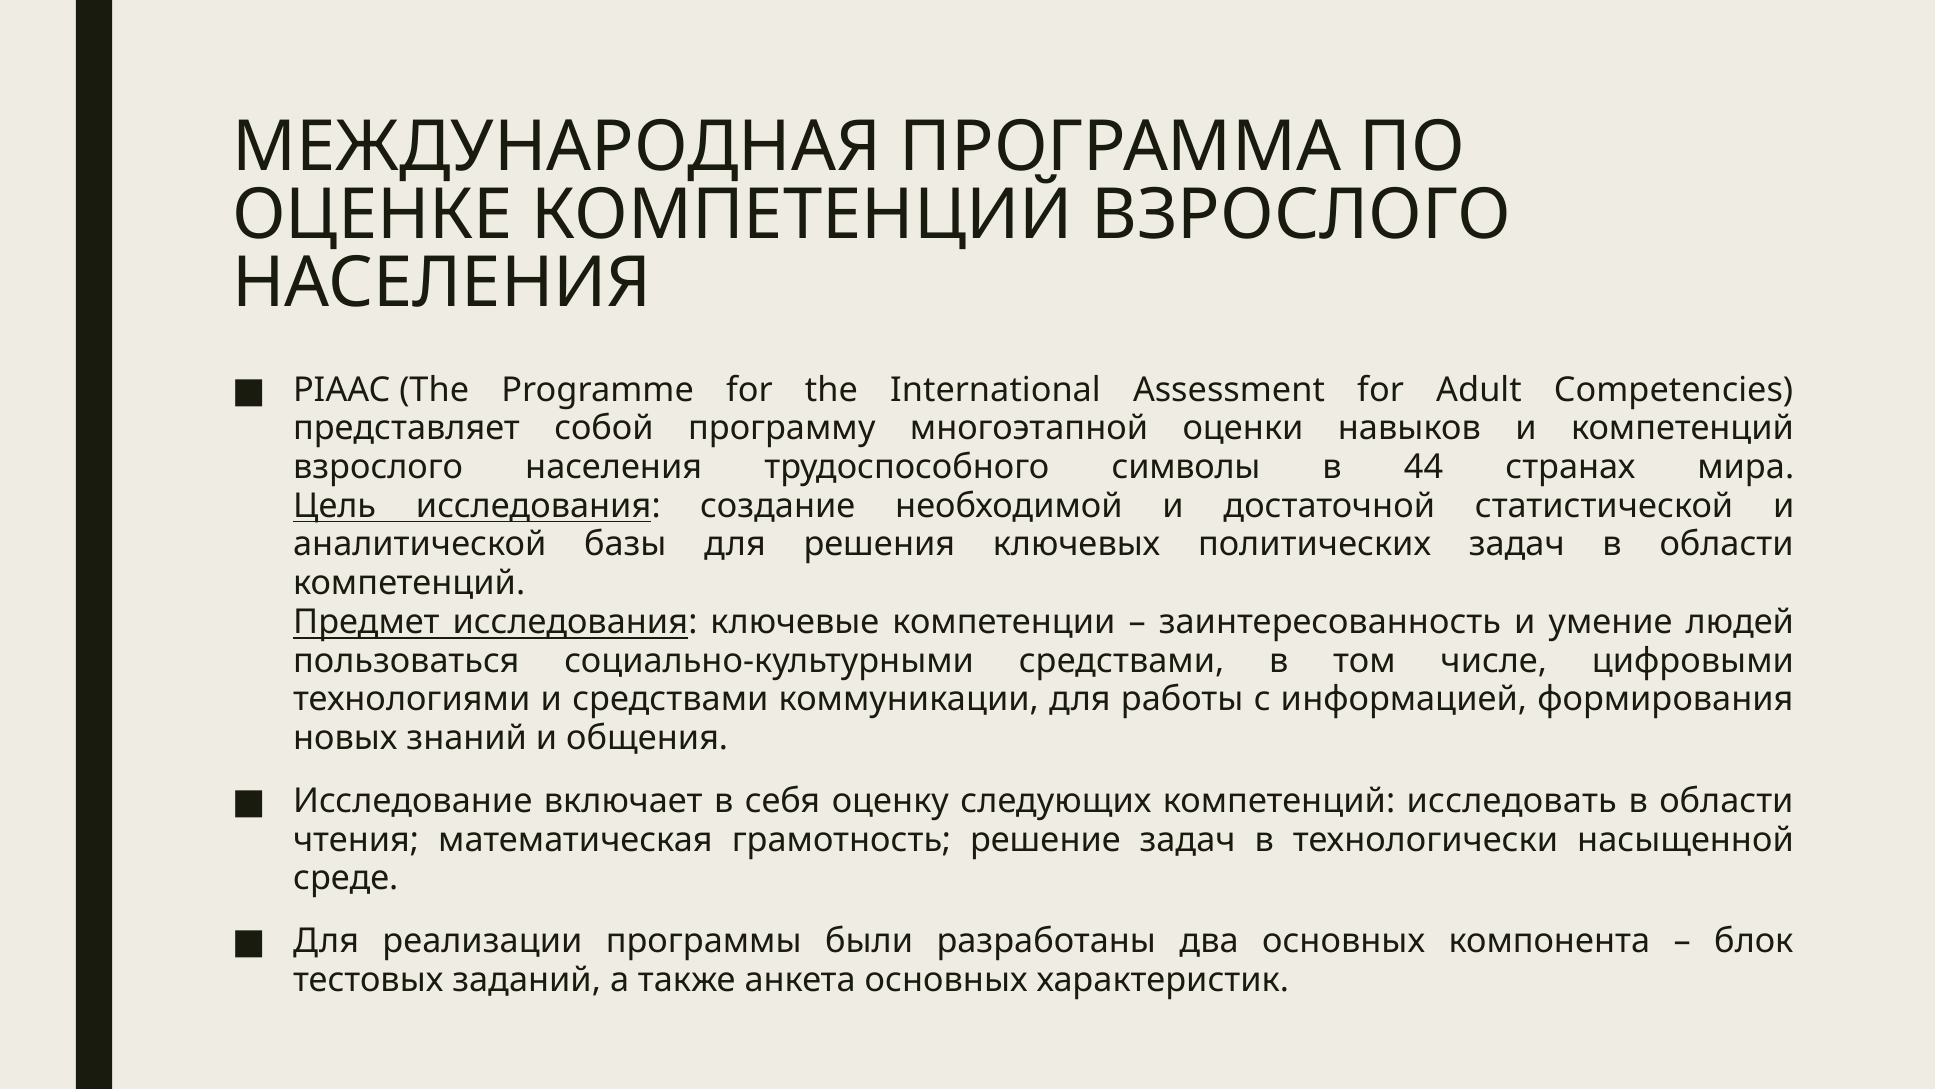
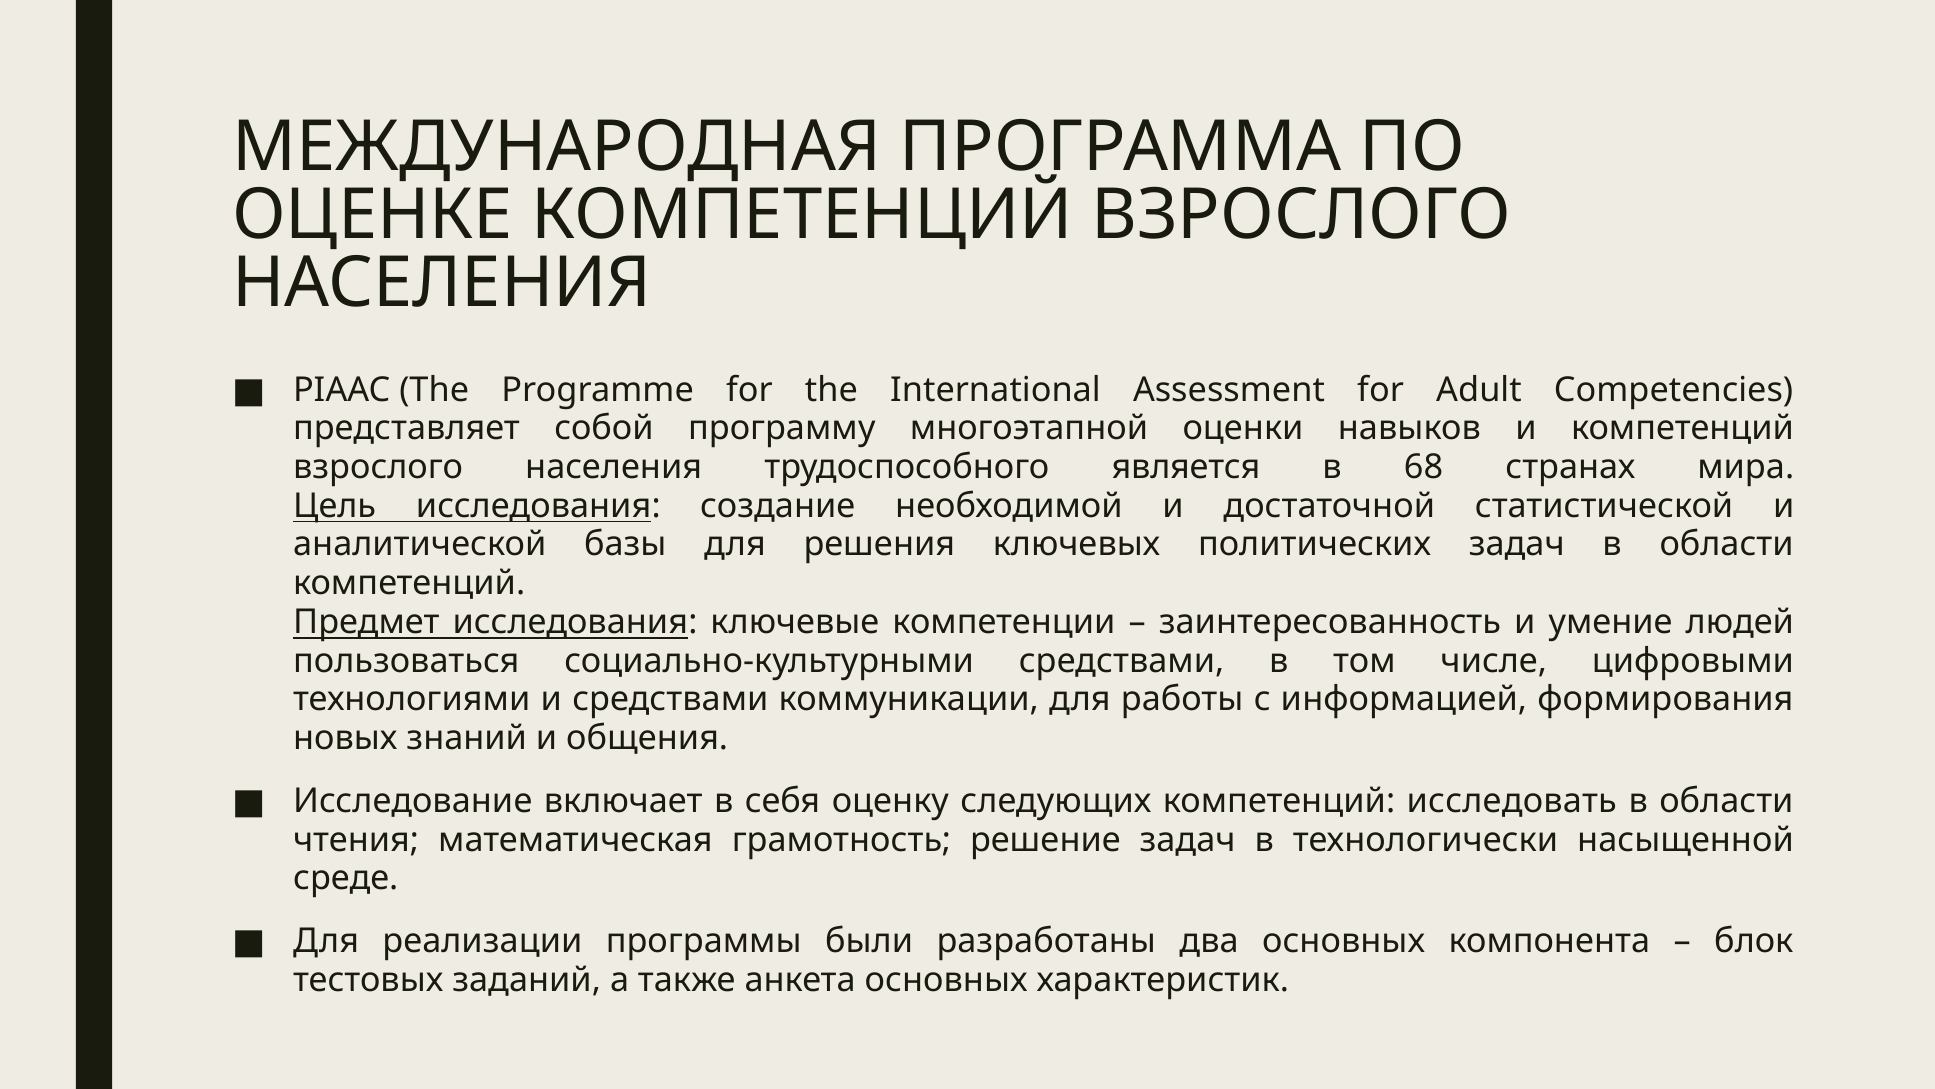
символы: символы -> является
44: 44 -> 68
